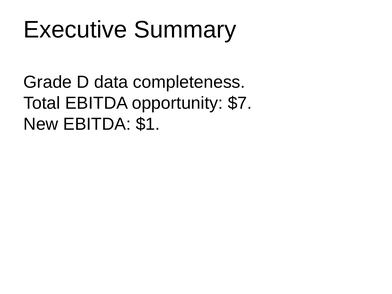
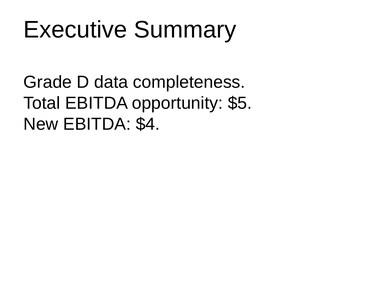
$7: $7 -> $5
$1: $1 -> $4
